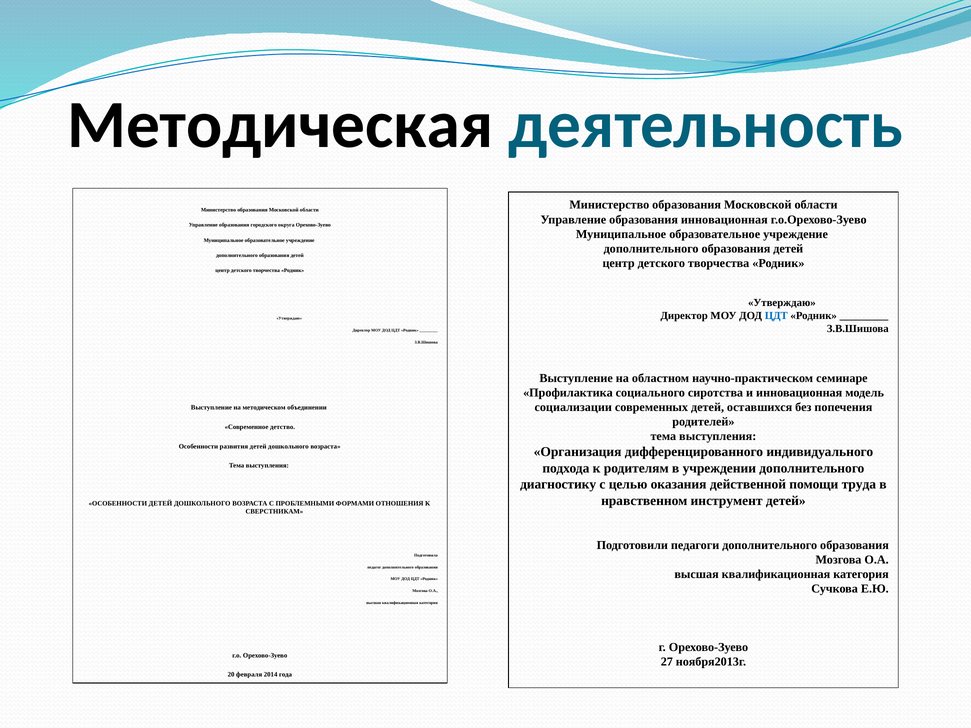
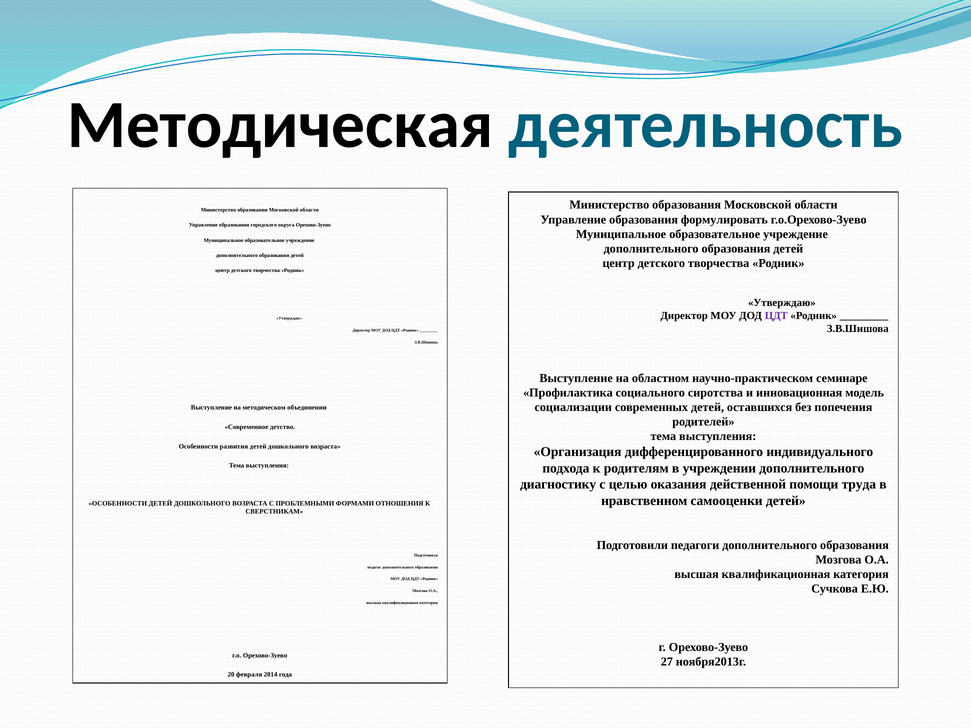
образования инновационная: инновационная -> формулировать
ЦДТ at (776, 316) colour: blue -> purple
инструмент: инструмент -> самооценки
